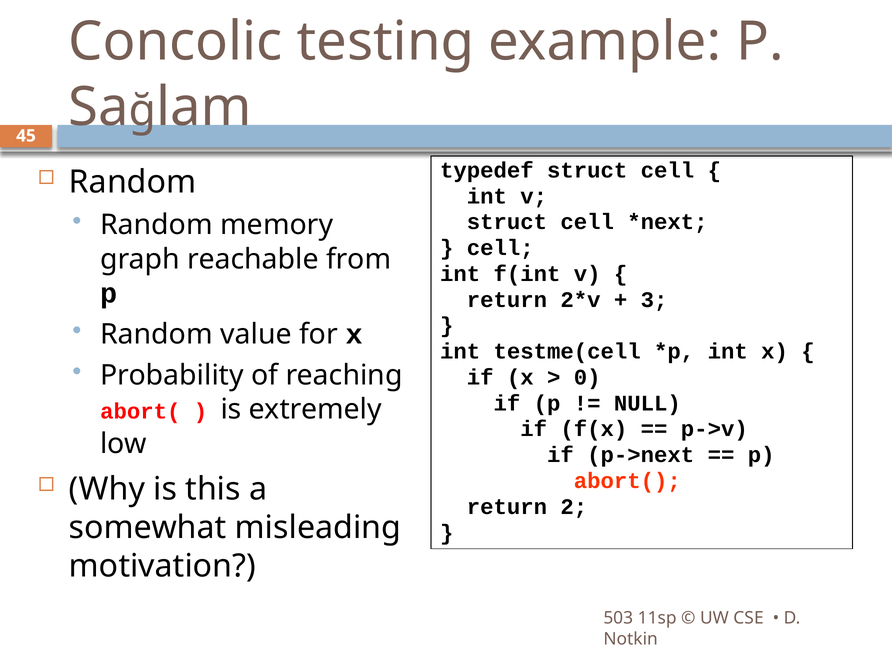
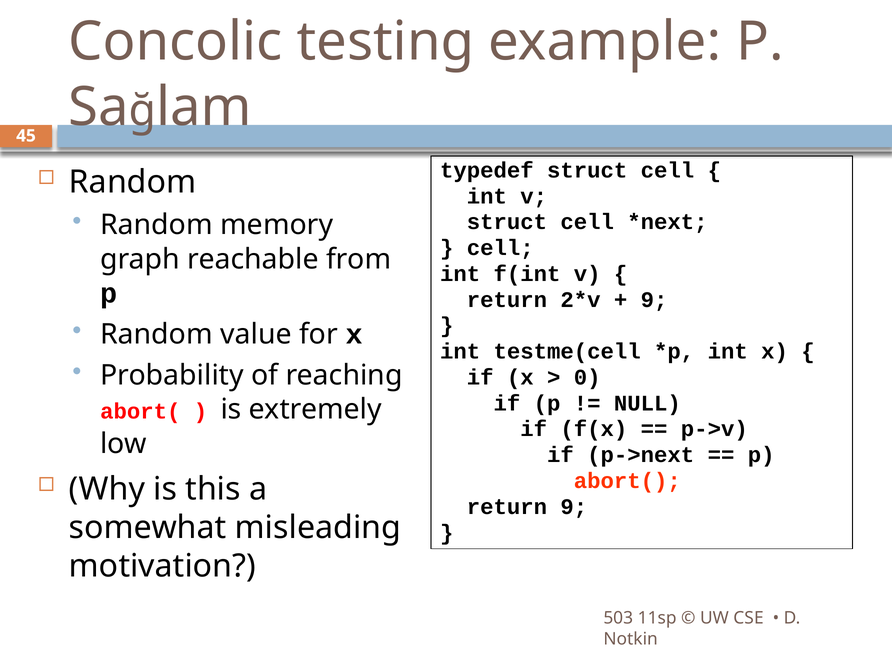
3 at (654, 300): 3 -> 9
return 2: 2 -> 9
